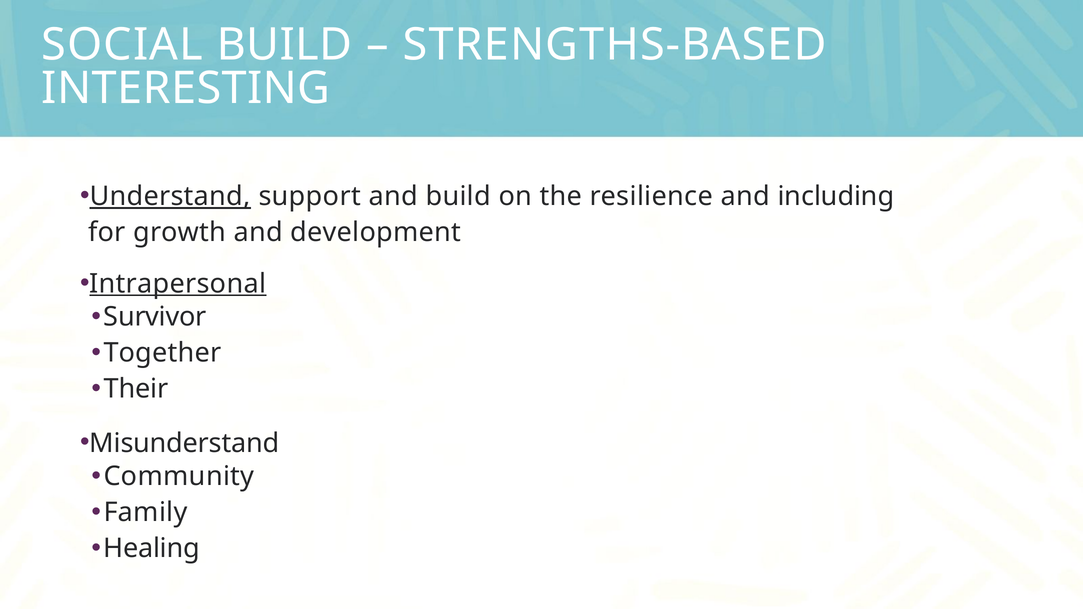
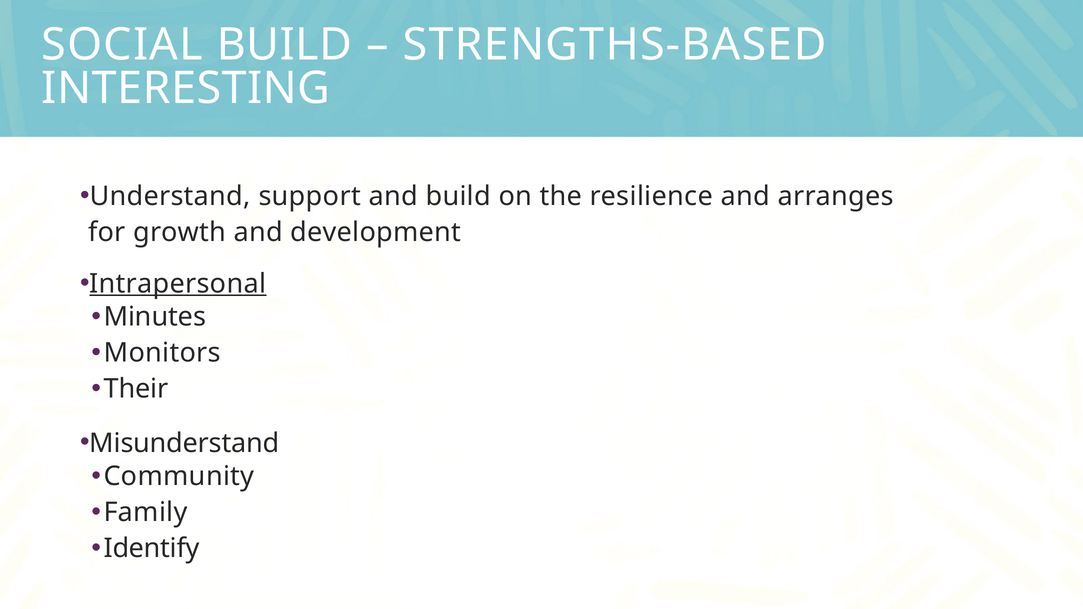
Understand underline: present -> none
including: including -> arranges
Survivor: Survivor -> Minutes
Together: Together -> Monitors
Healing: Healing -> Identify
